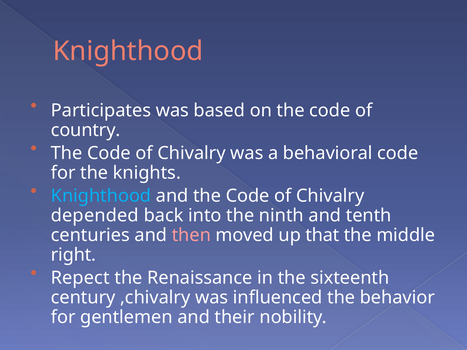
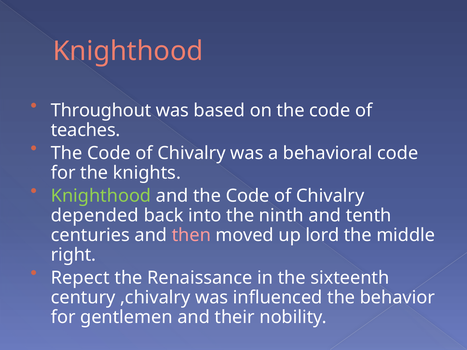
Participates: Participates -> Throughout
country: country -> teaches
Knighthood at (101, 196) colour: light blue -> light green
that: that -> lord
